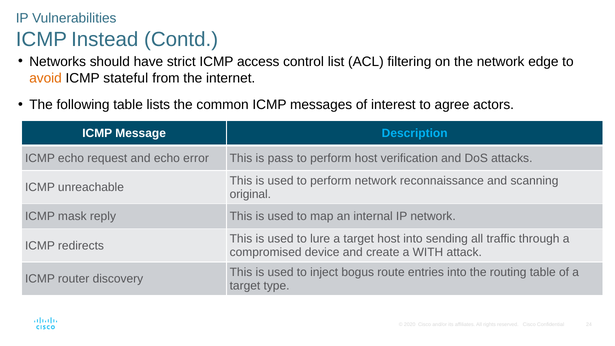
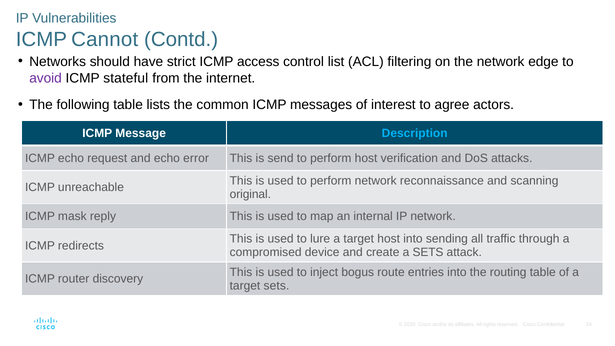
Instead: Instead -> Cannot
avoid colour: orange -> purple
pass: pass -> send
a WITH: WITH -> SETS
target type: type -> sets
